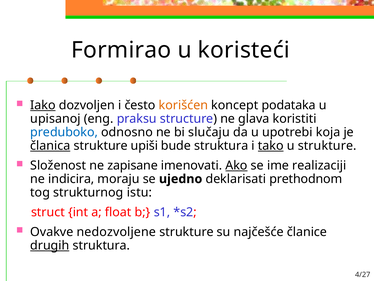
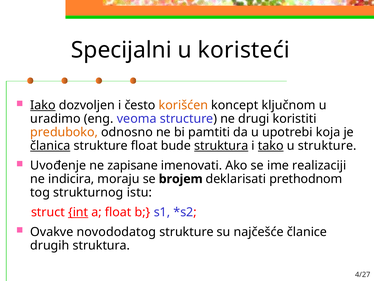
Formirao: Formirao -> Specijalni
podataka: podataka -> ključnom
upisanoj: upisanoj -> uradimo
praksu: praksu -> veoma
glava: glava -> drugi
preduboko colour: blue -> orange
slučaju: slučaju -> pamtiti
strukture upiši: upiši -> float
struktura at (221, 146) underline: none -> present
Složenost: Složenost -> Uvođenje
Ako underline: present -> none
ujedno: ujedno -> brojem
int underline: none -> present
nedozvoljene: nedozvoljene -> novododatog
drugih underline: present -> none
